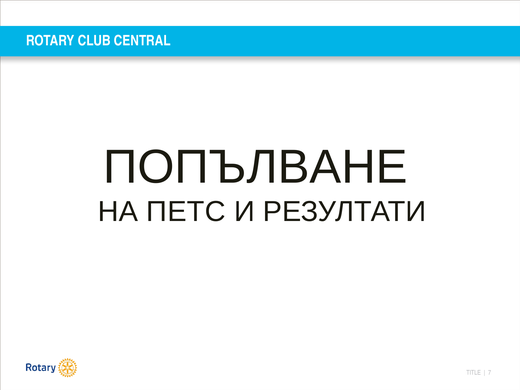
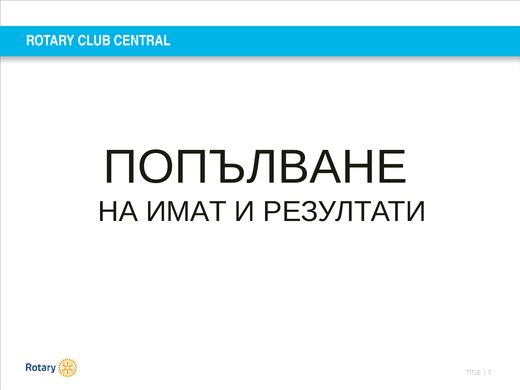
ПЕТС: ПЕТС -> ИМАТ
